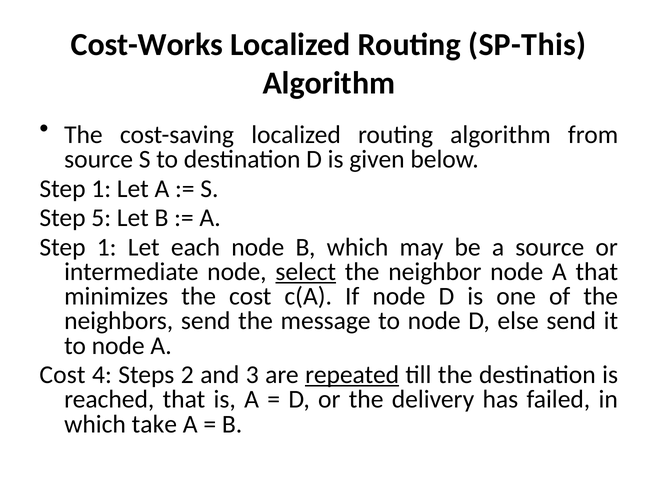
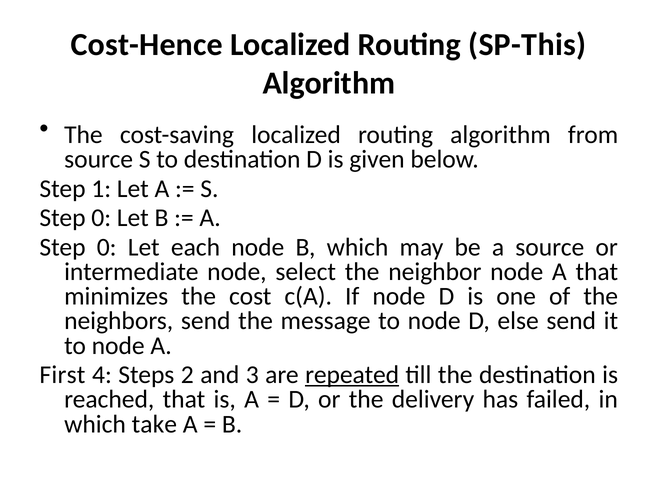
Cost-Works: Cost-Works -> Cost-Hence
5 at (101, 218): 5 -> 0
1 at (107, 247): 1 -> 0
select underline: present -> none
Cost at (62, 374): Cost -> First
